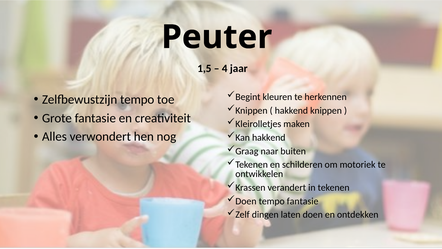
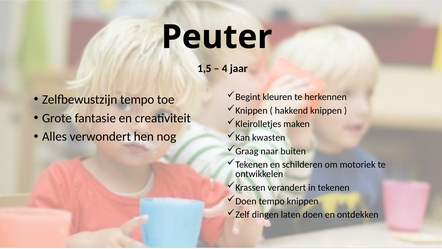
Kan hakkend: hakkend -> kwasten
tempo fantasie: fantasie -> knippen
